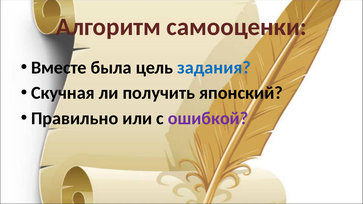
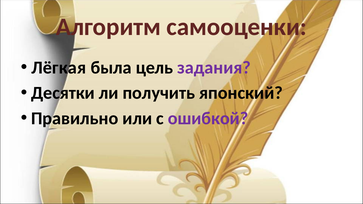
Вместе: Вместе -> Лёгкая
задания colour: blue -> purple
Скучная: Скучная -> Десятки
